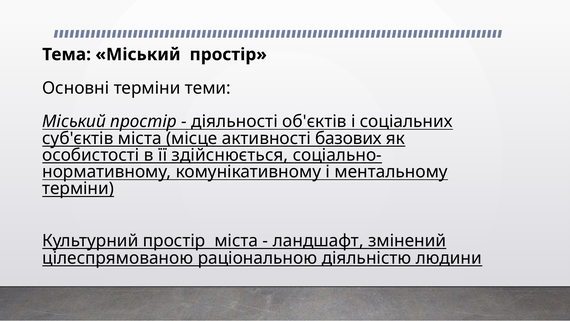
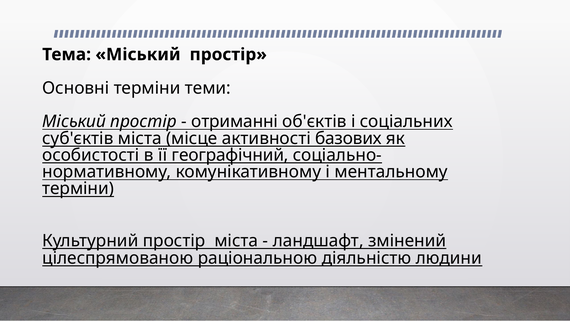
діяльності: діяльності -> отриманні
здійснюється: здійснюється -> географічний
